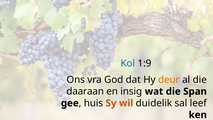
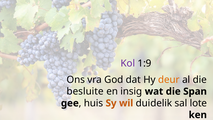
Kol colour: blue -> purple
daaraan: daaraan -> besluite
leef: leef -> lote
